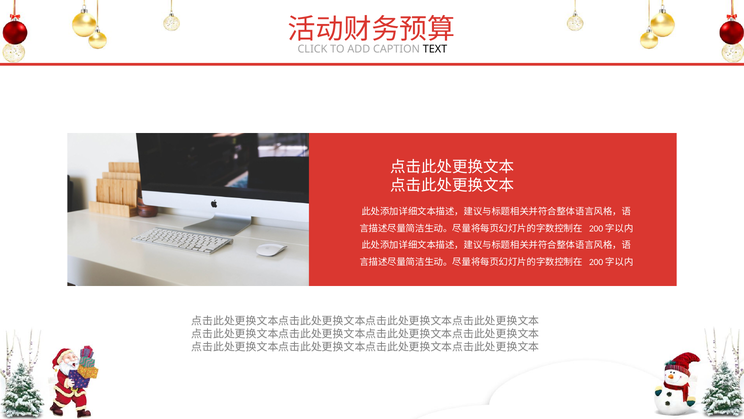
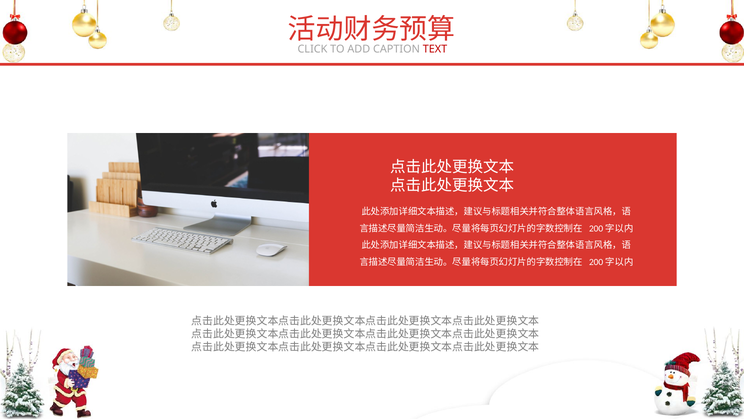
TEXT colour: black -> red
